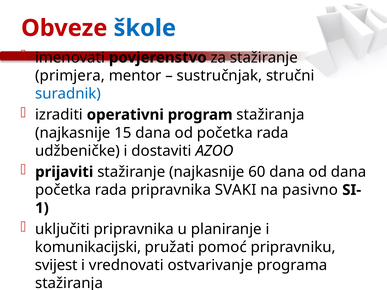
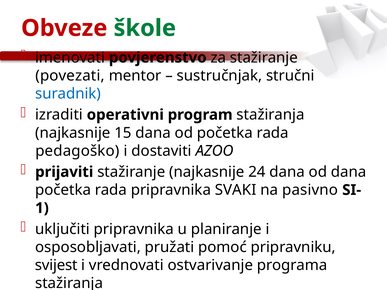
škole colour: blue -> green
primjera: primjera -> povezati
udžbeničke: udžbeničke -> pedagoško
60: 60 -> 24
komunikacijski: komunikacijski -> osposobljavati
